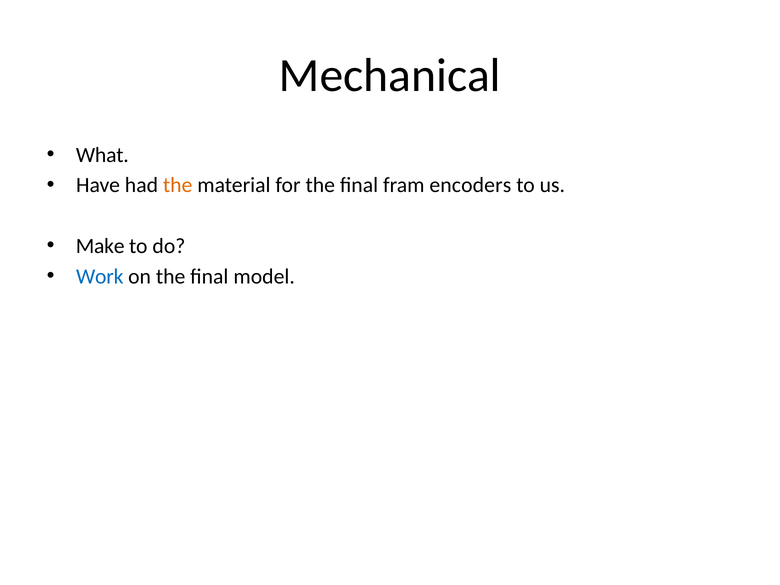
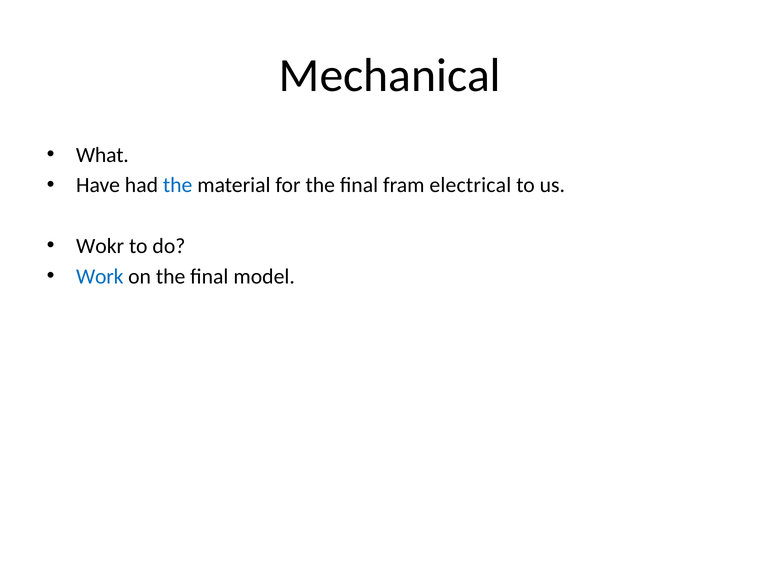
the at (178, 185) colour: orange -> blue
encoders: encoders -> electrical
Make: Make -> Wokr
